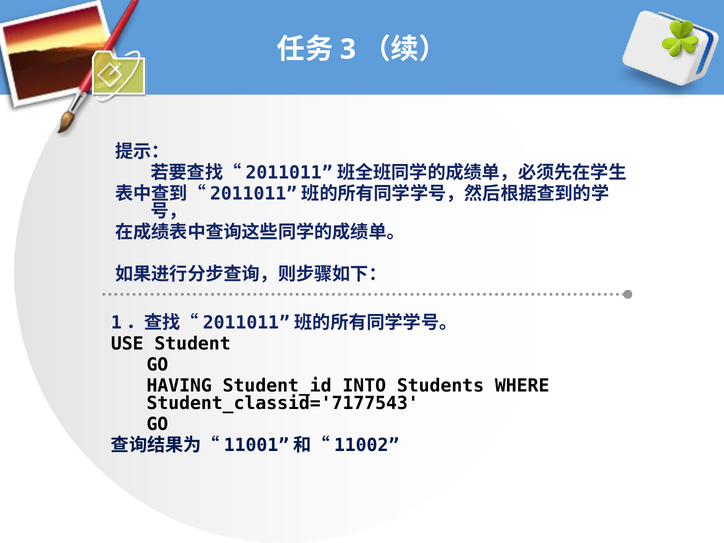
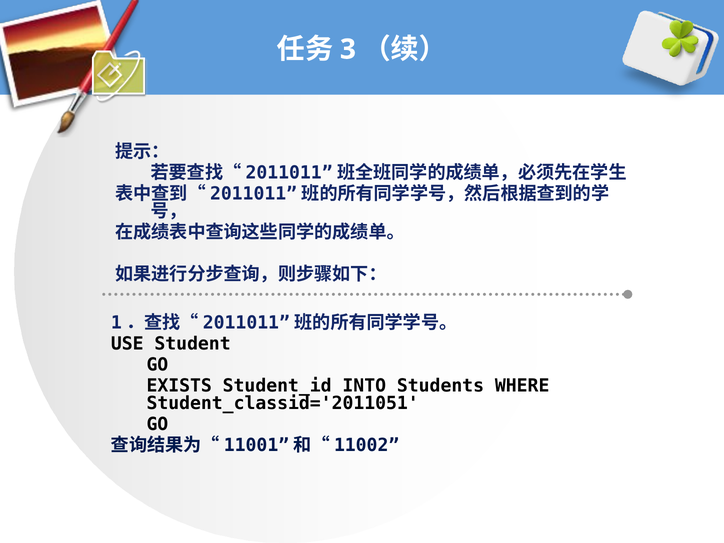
HAVING: HAVING -> EXISTS
Student_classid='7177543: Student_classid='7177543 -> Student_classid='2011051
